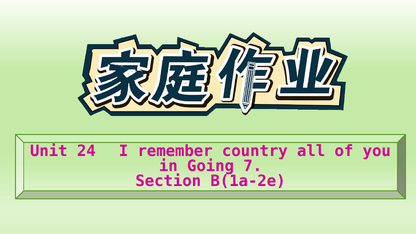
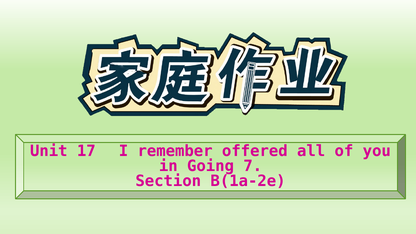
24: 24 -> 17
country: country -> offered
